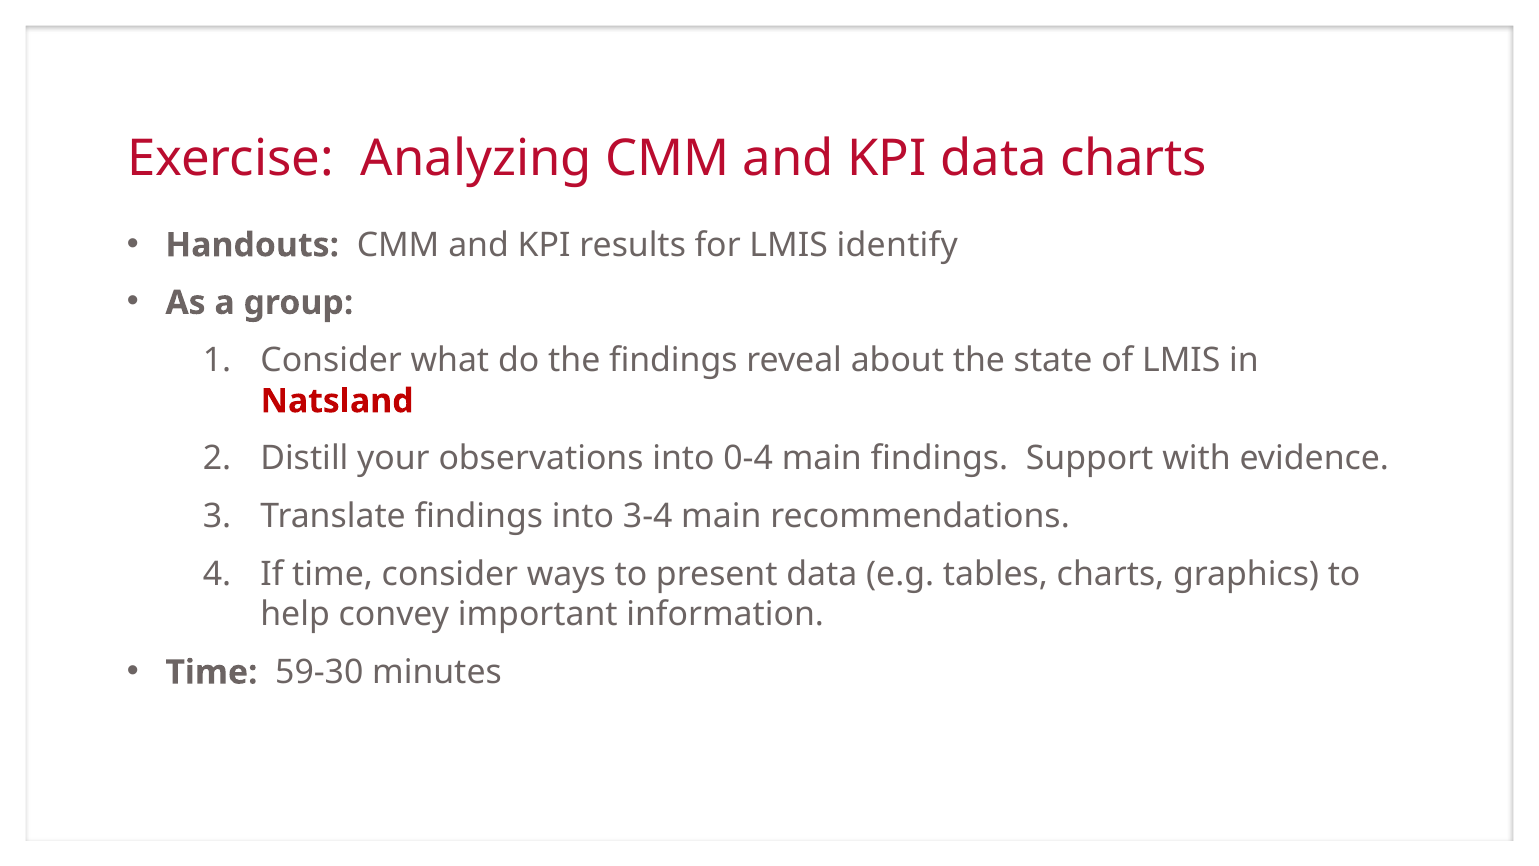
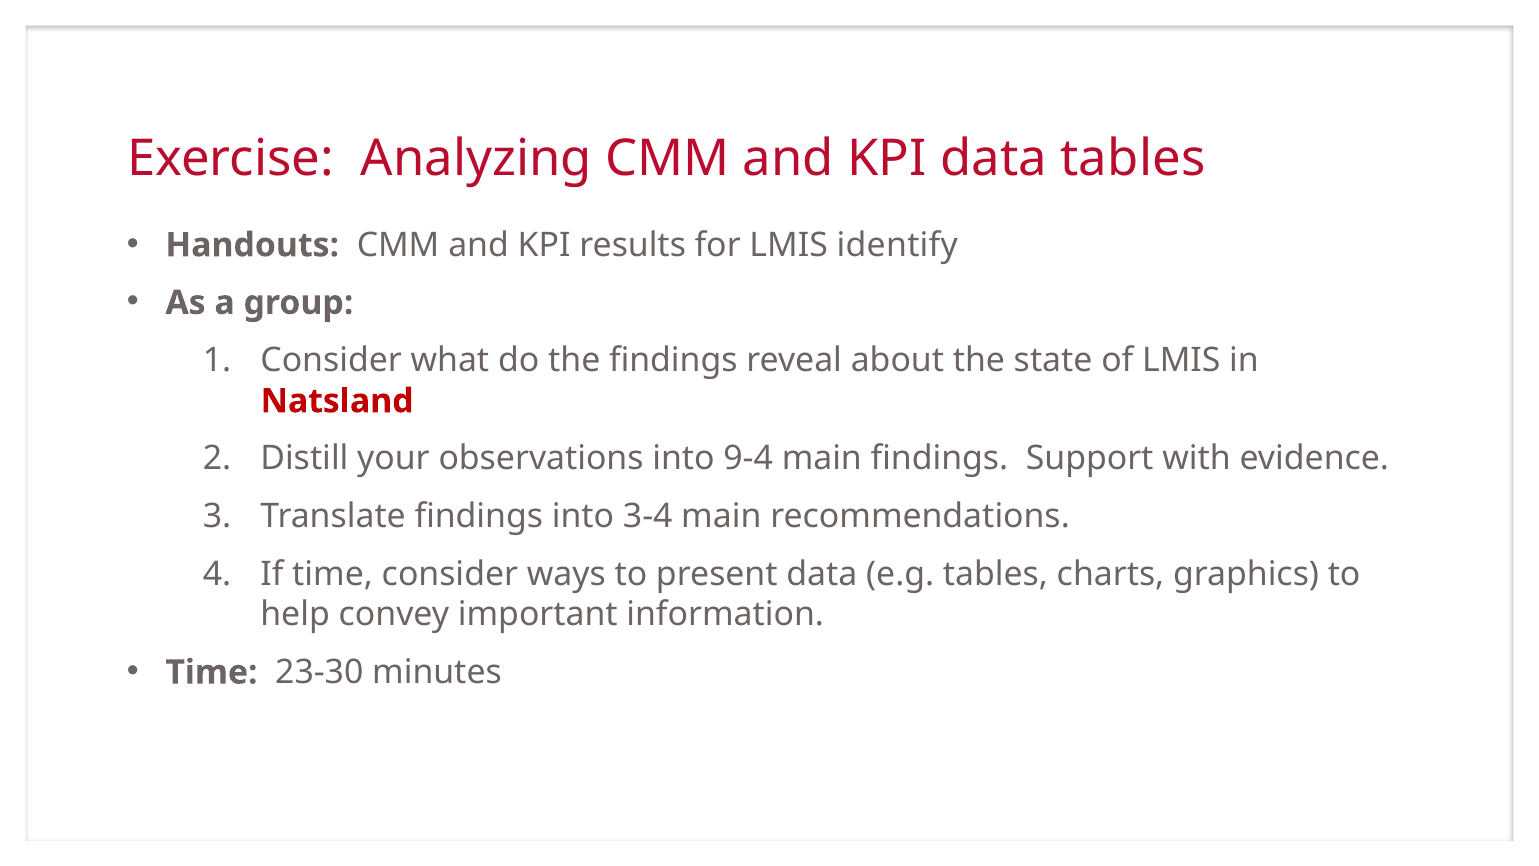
data charts: charts -> tables
0-4: 0-4 -> 9-4
59-30: 59-30 -> 23-30
